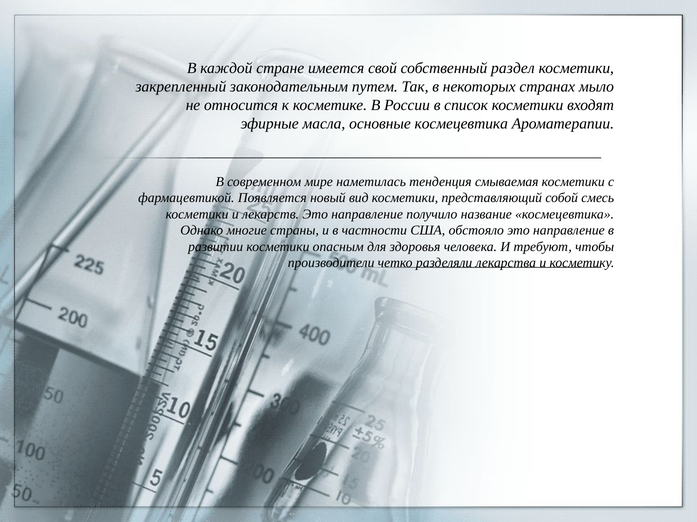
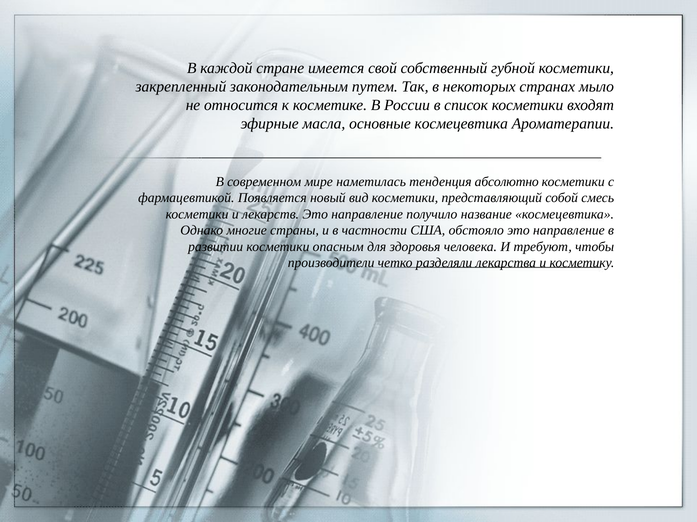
раздел: раздел -> губной
смываемая: смываемая -> абсолютно
